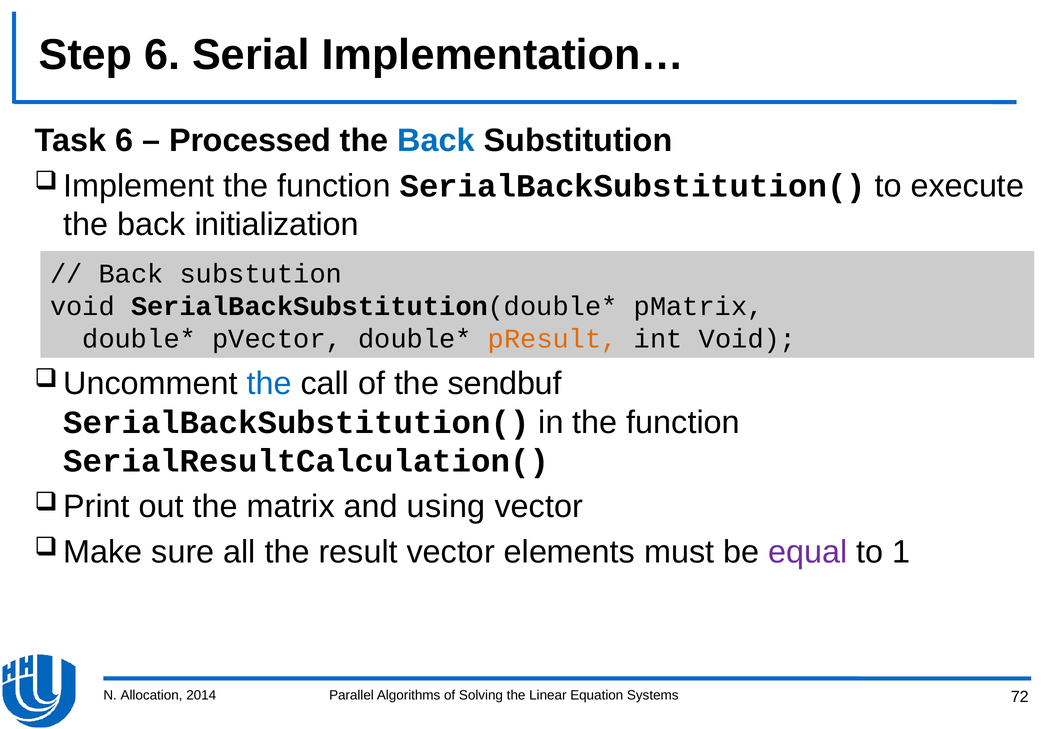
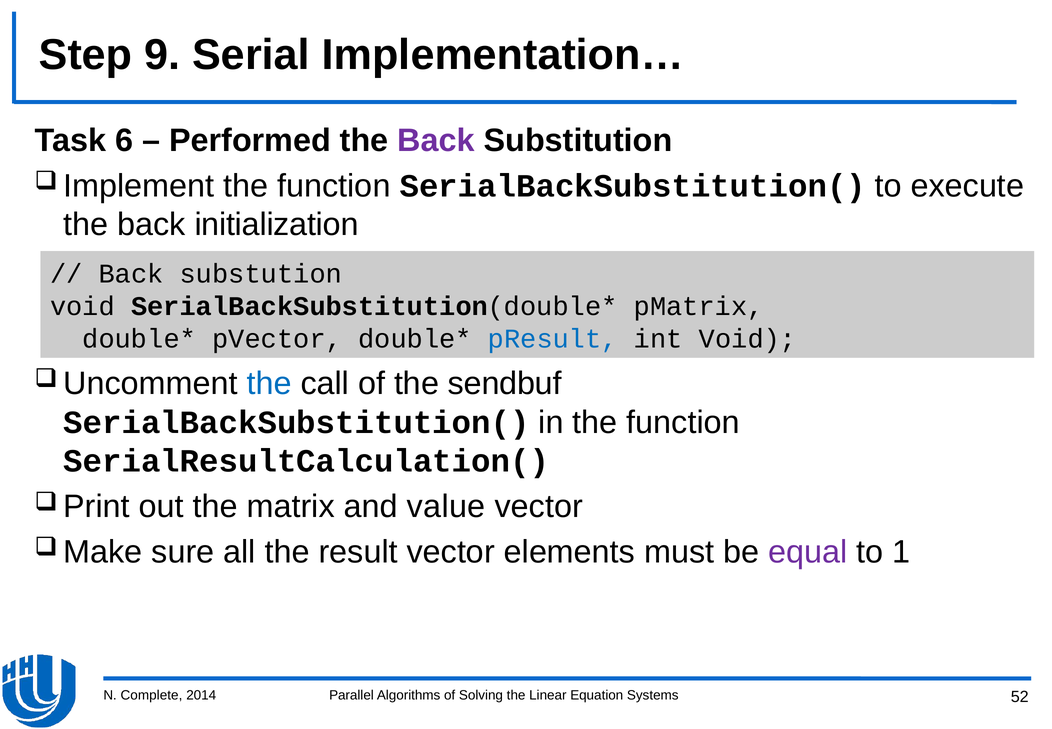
Step 6: 6 -> 9
Processed: Processed -> Performed
Back at (436, 140) colour: blue -> purple
pResult colour: orange -> blue
using: using -> value
Allocation: Allocation -> Complete
72: 72 -> 52
